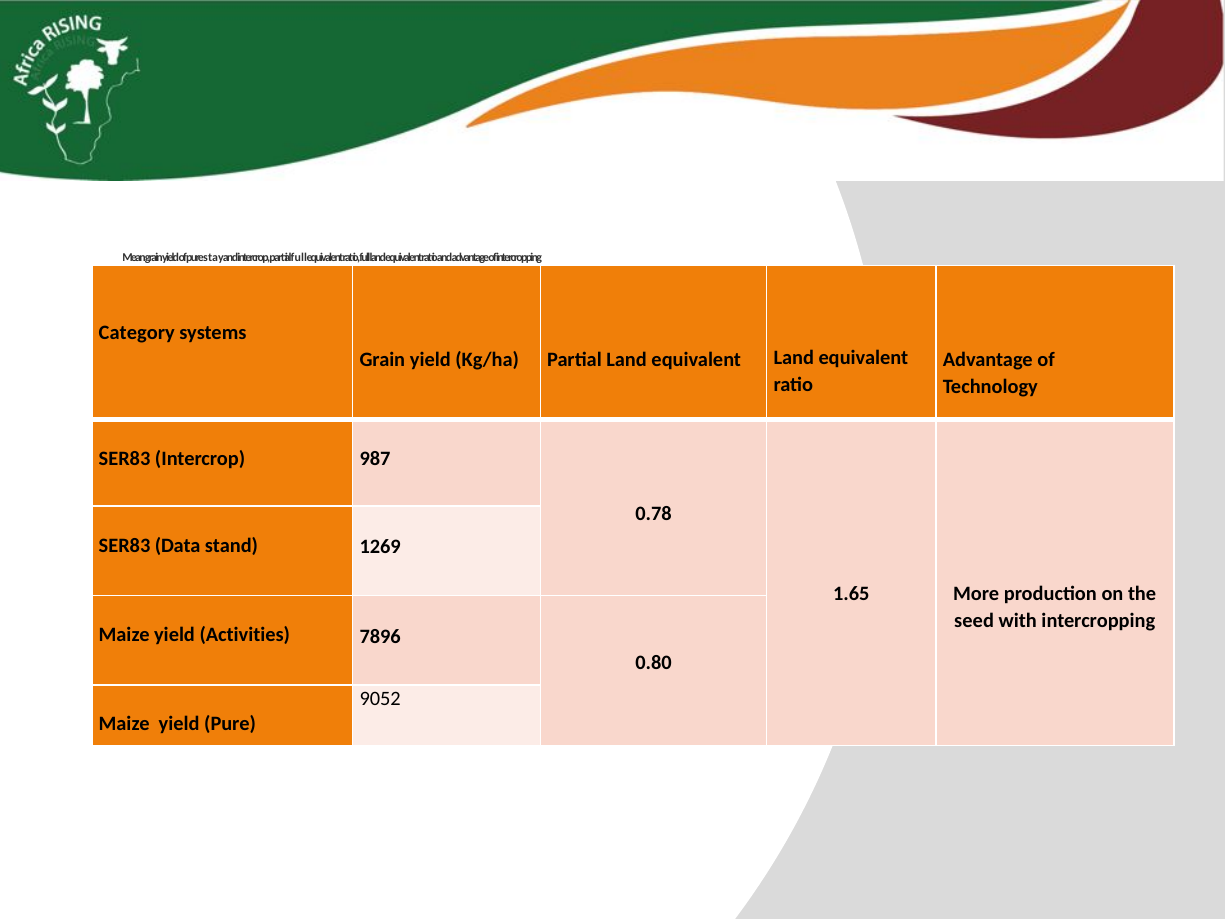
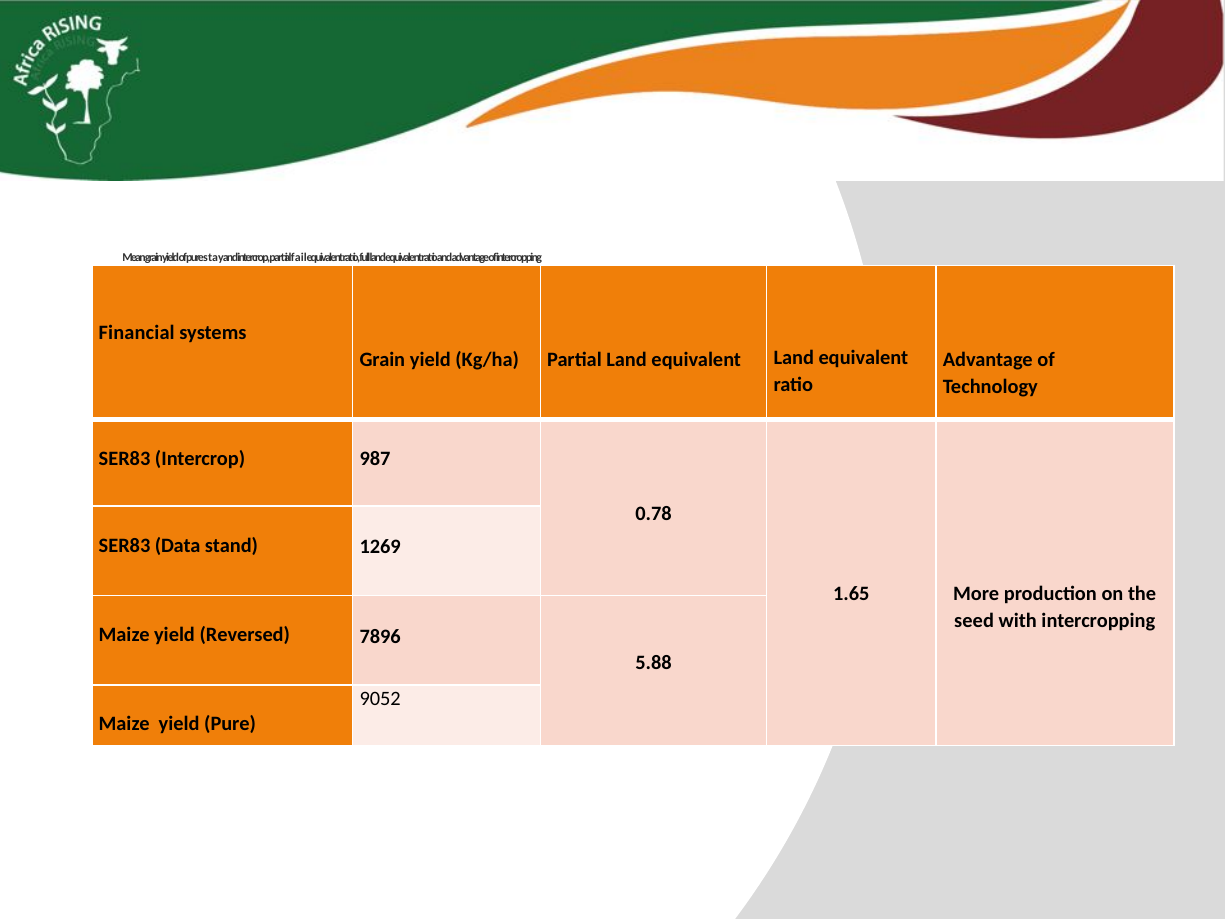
partial full: full -> fail
Category: Category -> Financial
Activities: Activities -> Reversed
0.80: 0.80 -> 5.88
